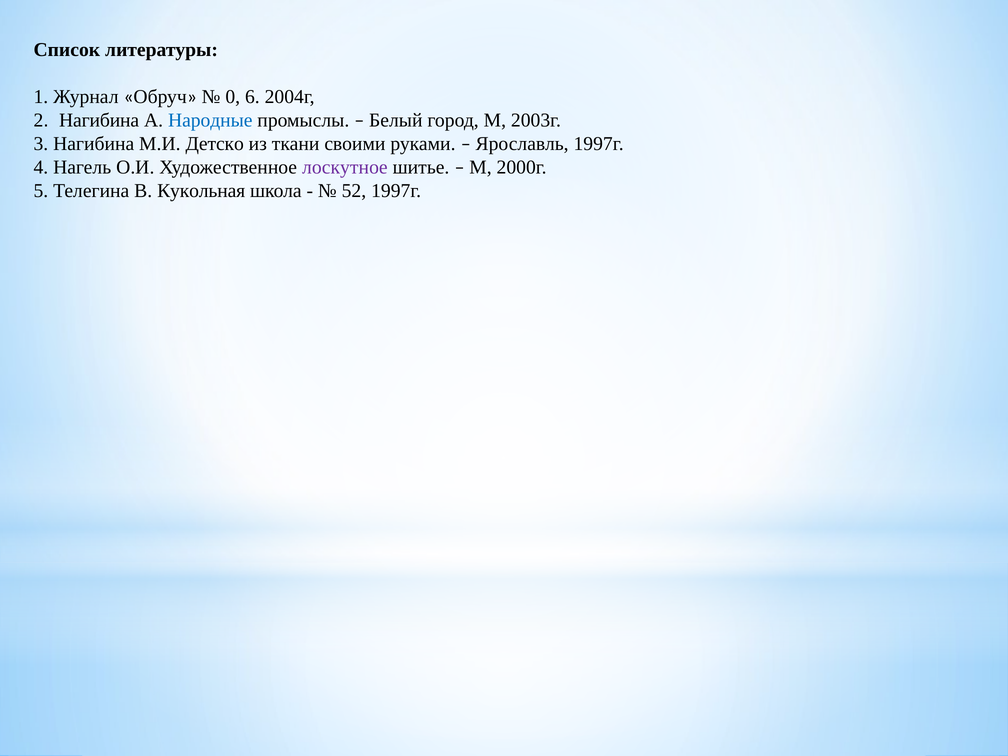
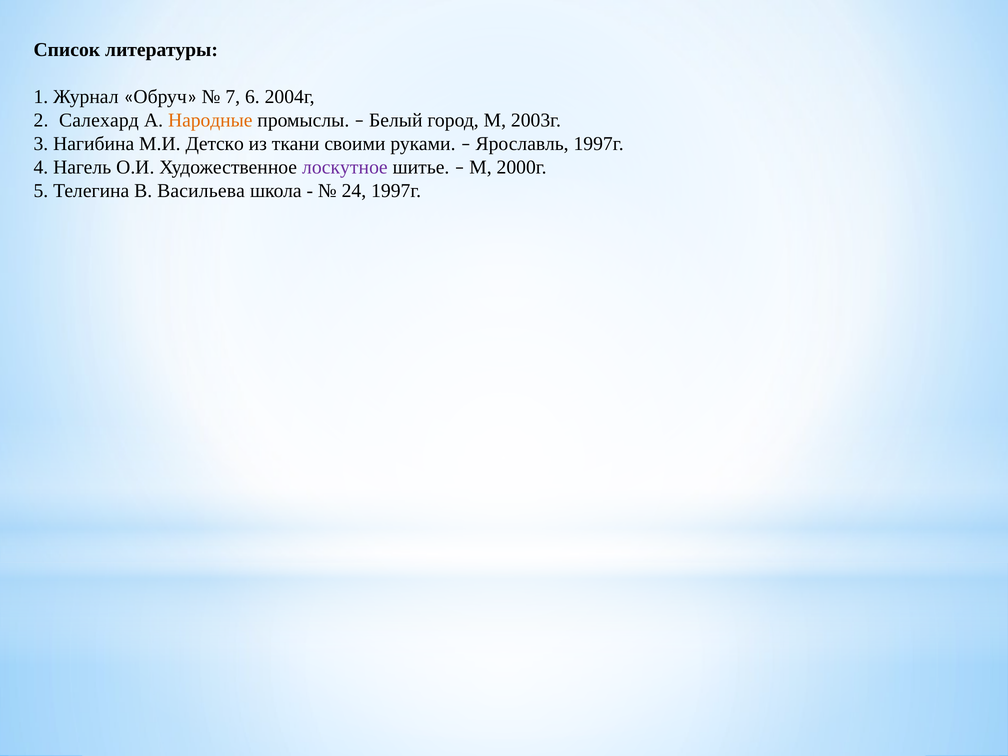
0: 0 -> 7
2 Нагибина: Нагибина -> Салехард
Народные colour: blue -> orange
Кукольная: Кукольная -> Васильева
52: 52 -> 24
